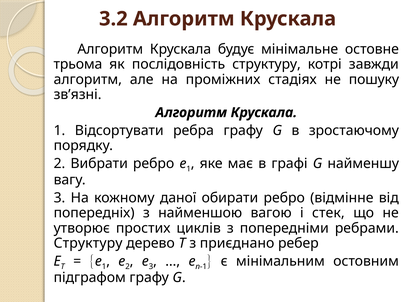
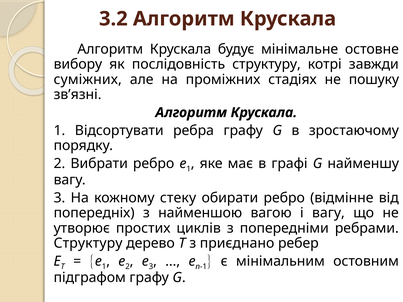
трьома: трьома -> вибору
алгоритм at (88, 80): алгоритм -> суміжних
даної: даної -> стеку
і стек: стек -> вагу
